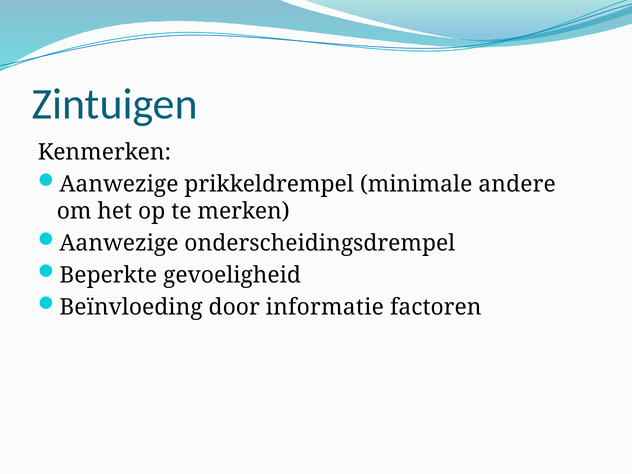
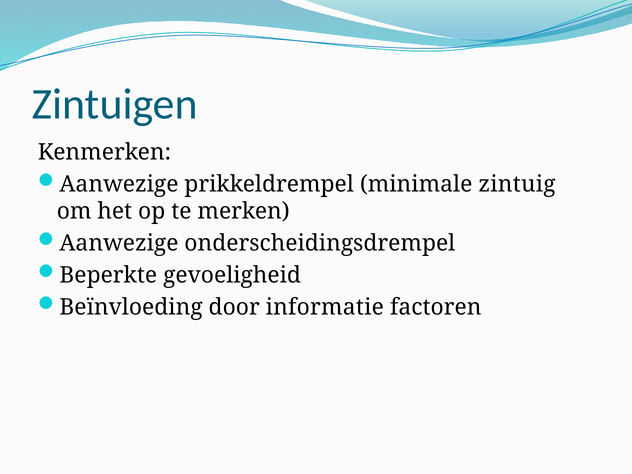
andere: andere -> zintuig
